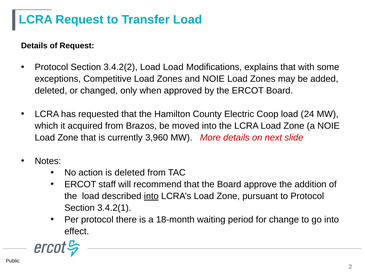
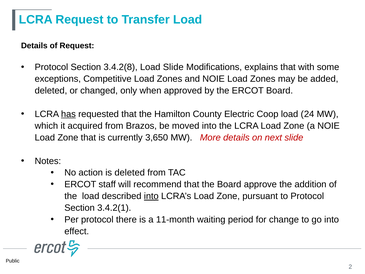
3.4.2(2: 3.4.2(2 -> 3.4.2(8
Load Load: Load -> Slide
has underline: none -> present
3,960: 3,960 -> 3,650
18-month: 18-month -> 11-month
